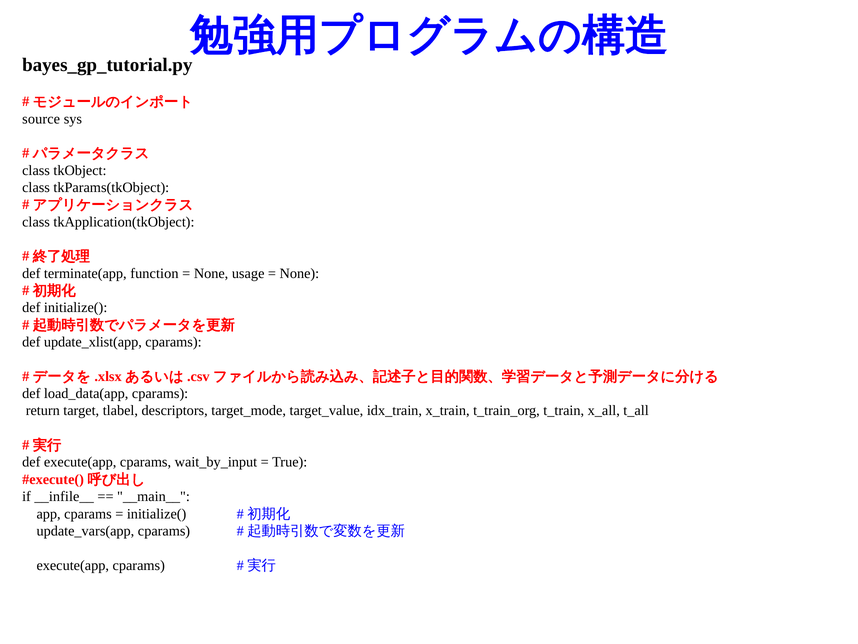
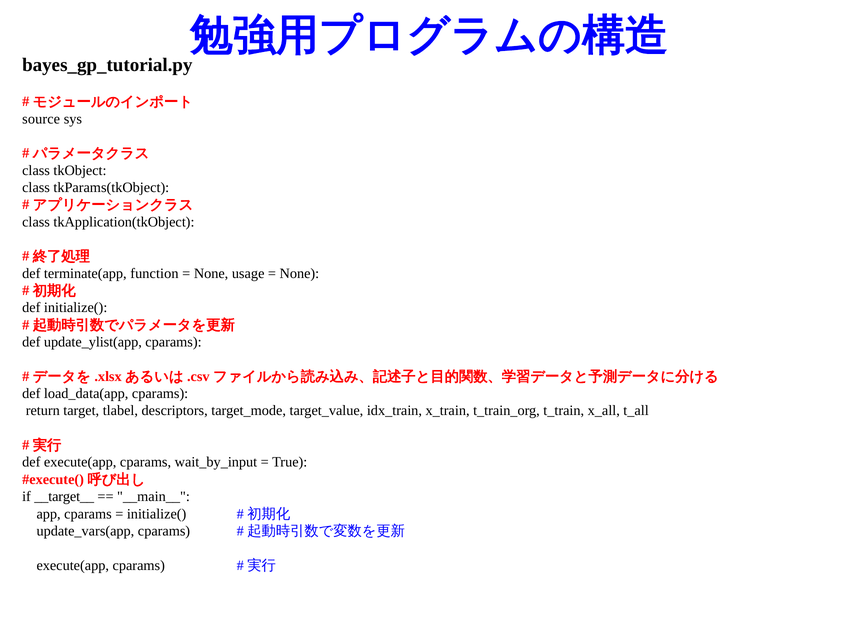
update_xlist(app: update_xlist(app -> update_ylist(app
__infile__: __infile__ -> __target__
